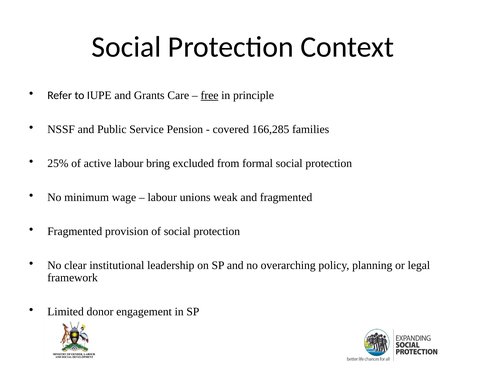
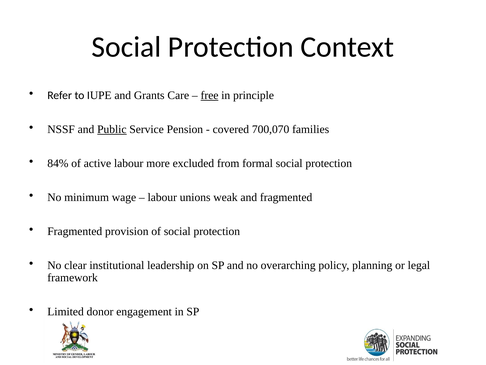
Public underline: none -> present
166,285: 166,285 -> 700,070
25%: 25% -> 84%
bring: bring -> more
